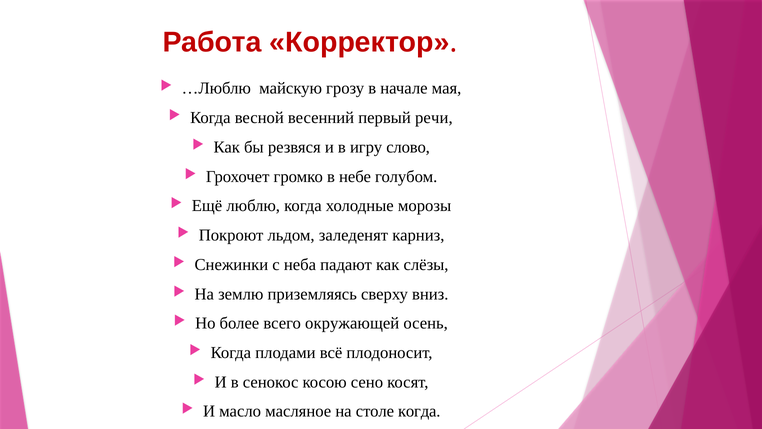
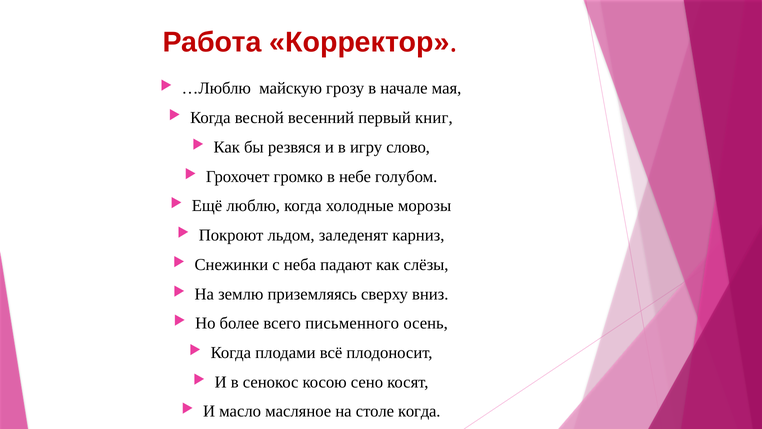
речи: речи -> книг
окружающей: окружающей -> письменного
